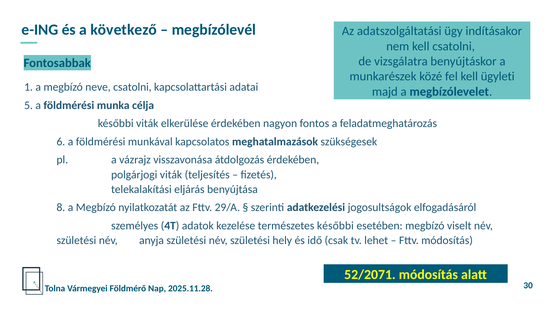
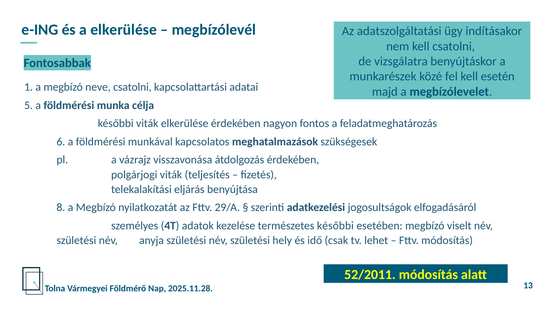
a következő: következő -> elkerülése
ügyleti: ügyleti -> esetén
52/2071: 52/2071 -> 52/2011
30: 30 -> 13
